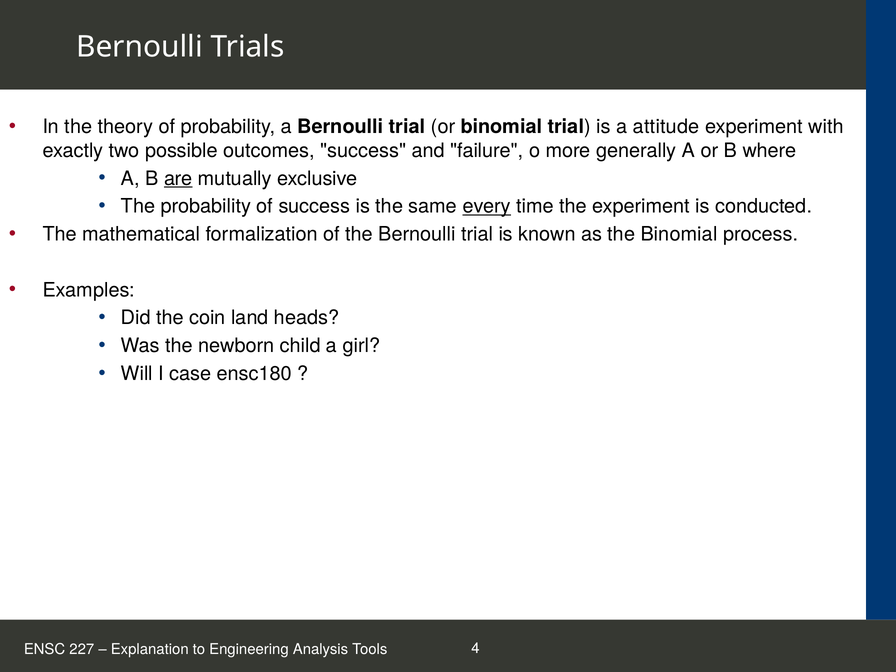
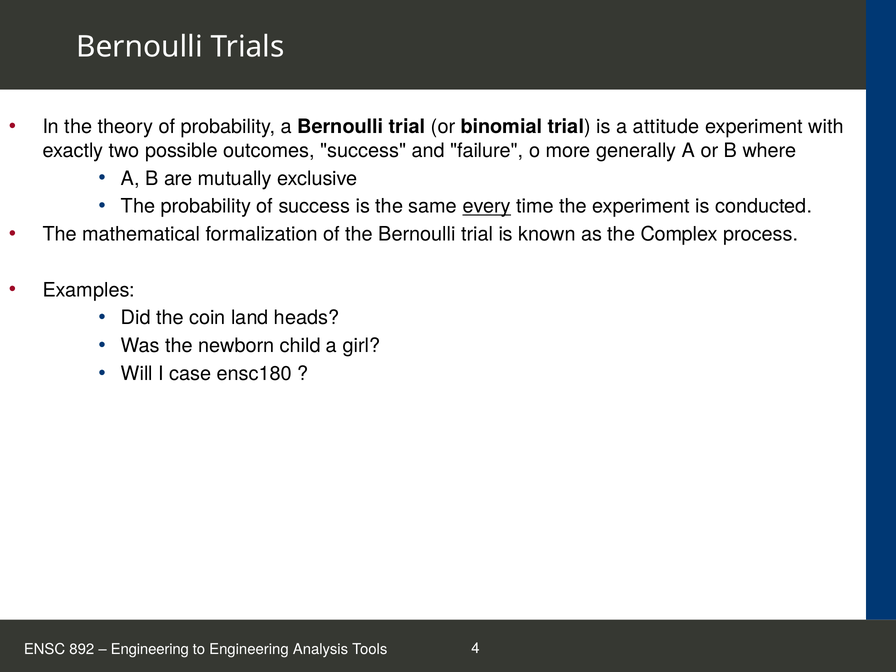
are underline: present -> none
the Binomial: Binomial -> Complex
227: 227 -> 892
Explanation at (150, 649): Explanation -> Engineering
